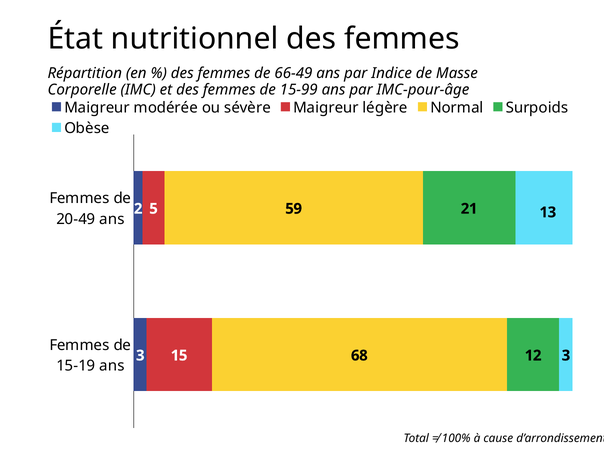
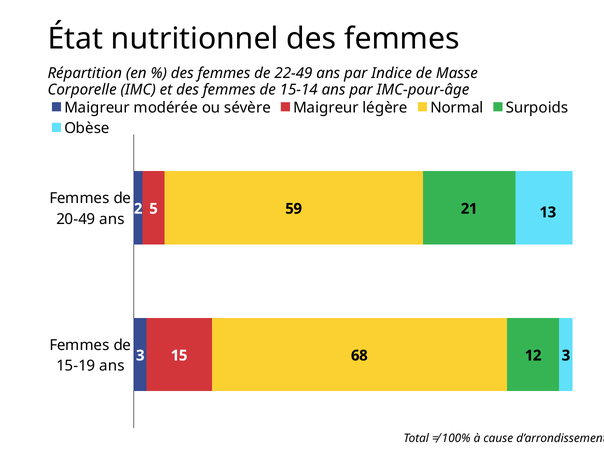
66-49: 66-49 -> 22-49
15-99: 15-99 -> 15-14
